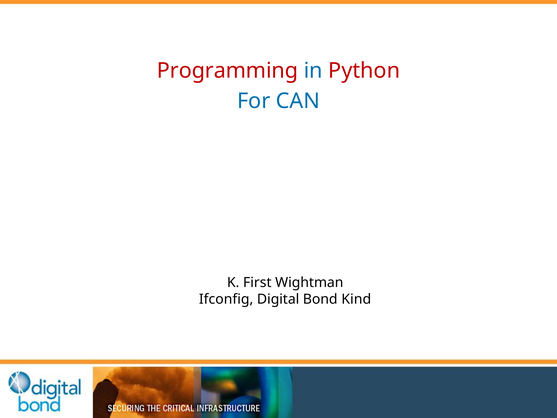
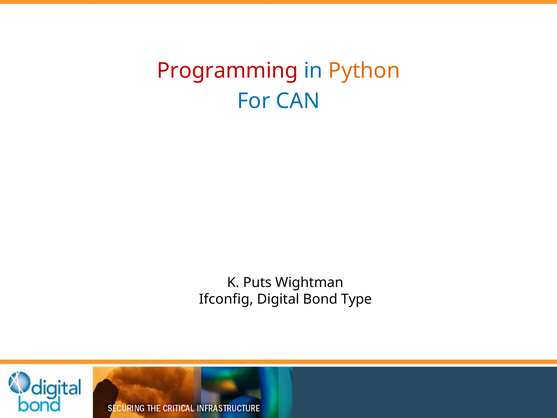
Python colour: red -> orange
First: First -> Puts
Kind: Kind -> Type
